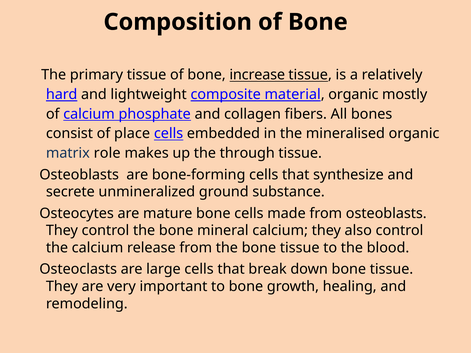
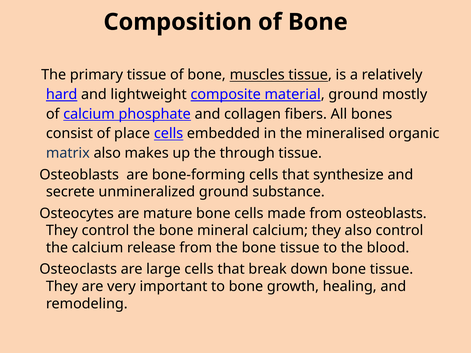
increase: increase -> muscles
material organic: organic -> ground
matrix role: role -> also
